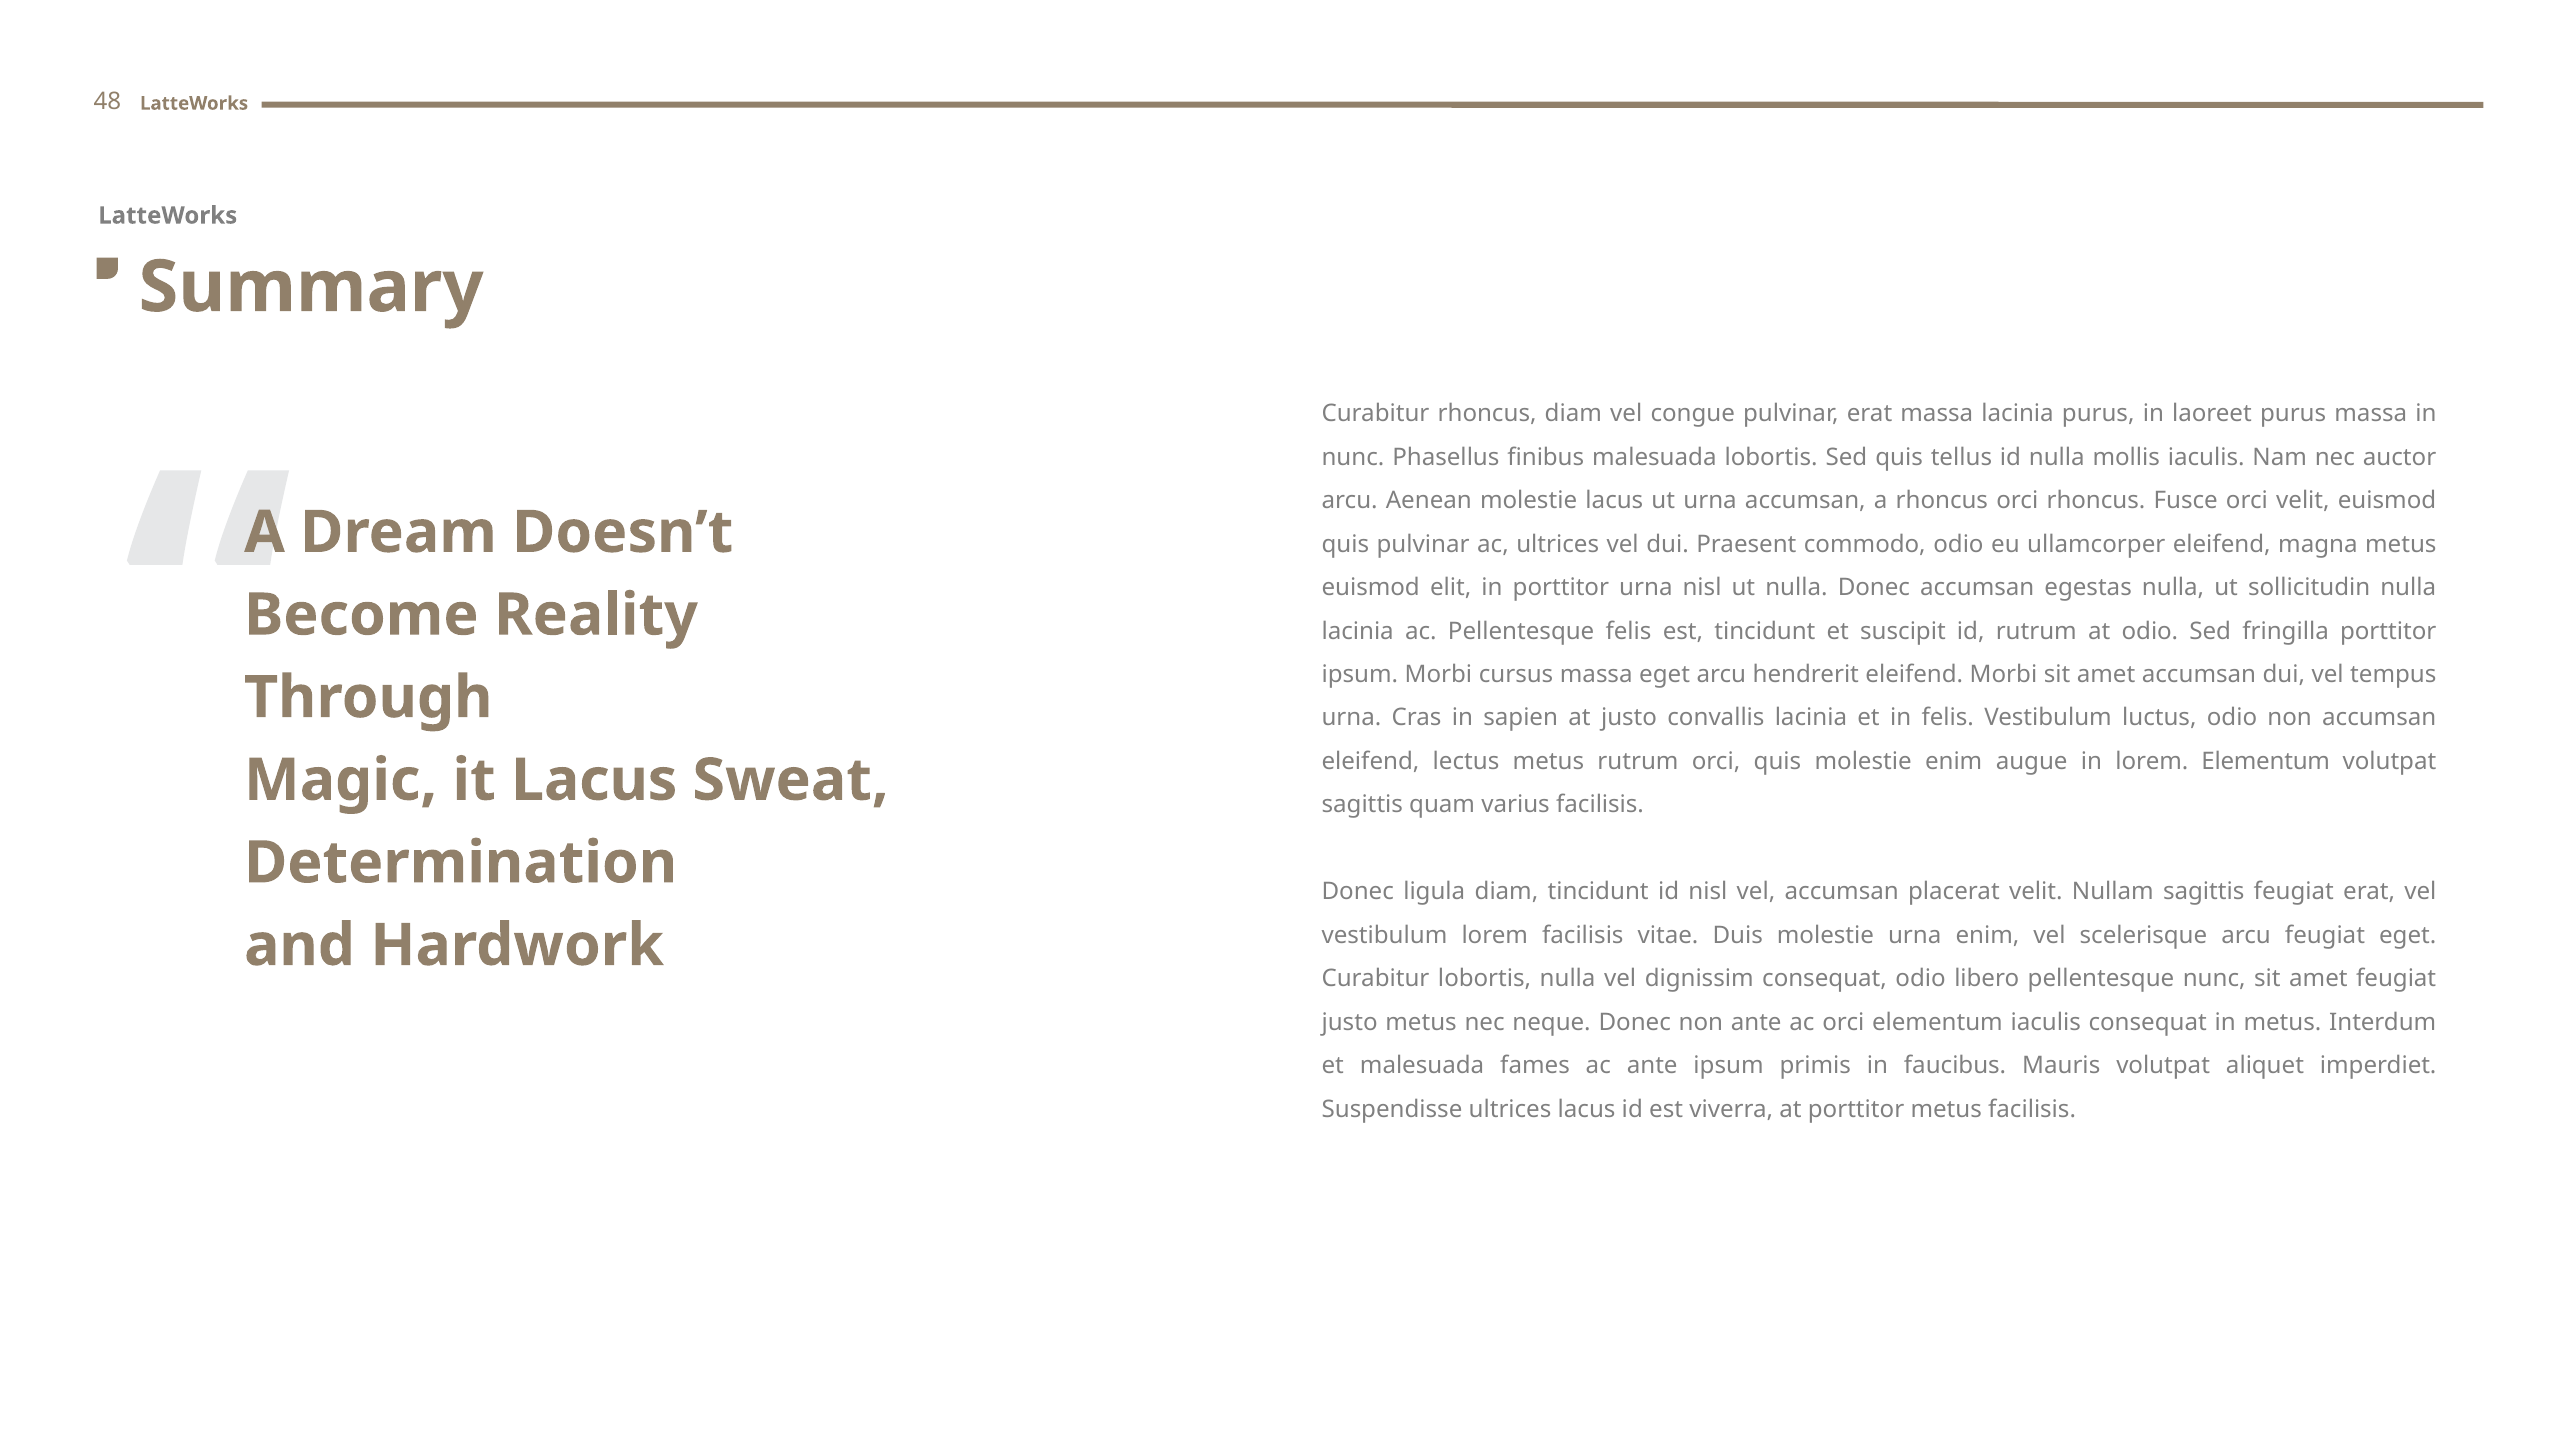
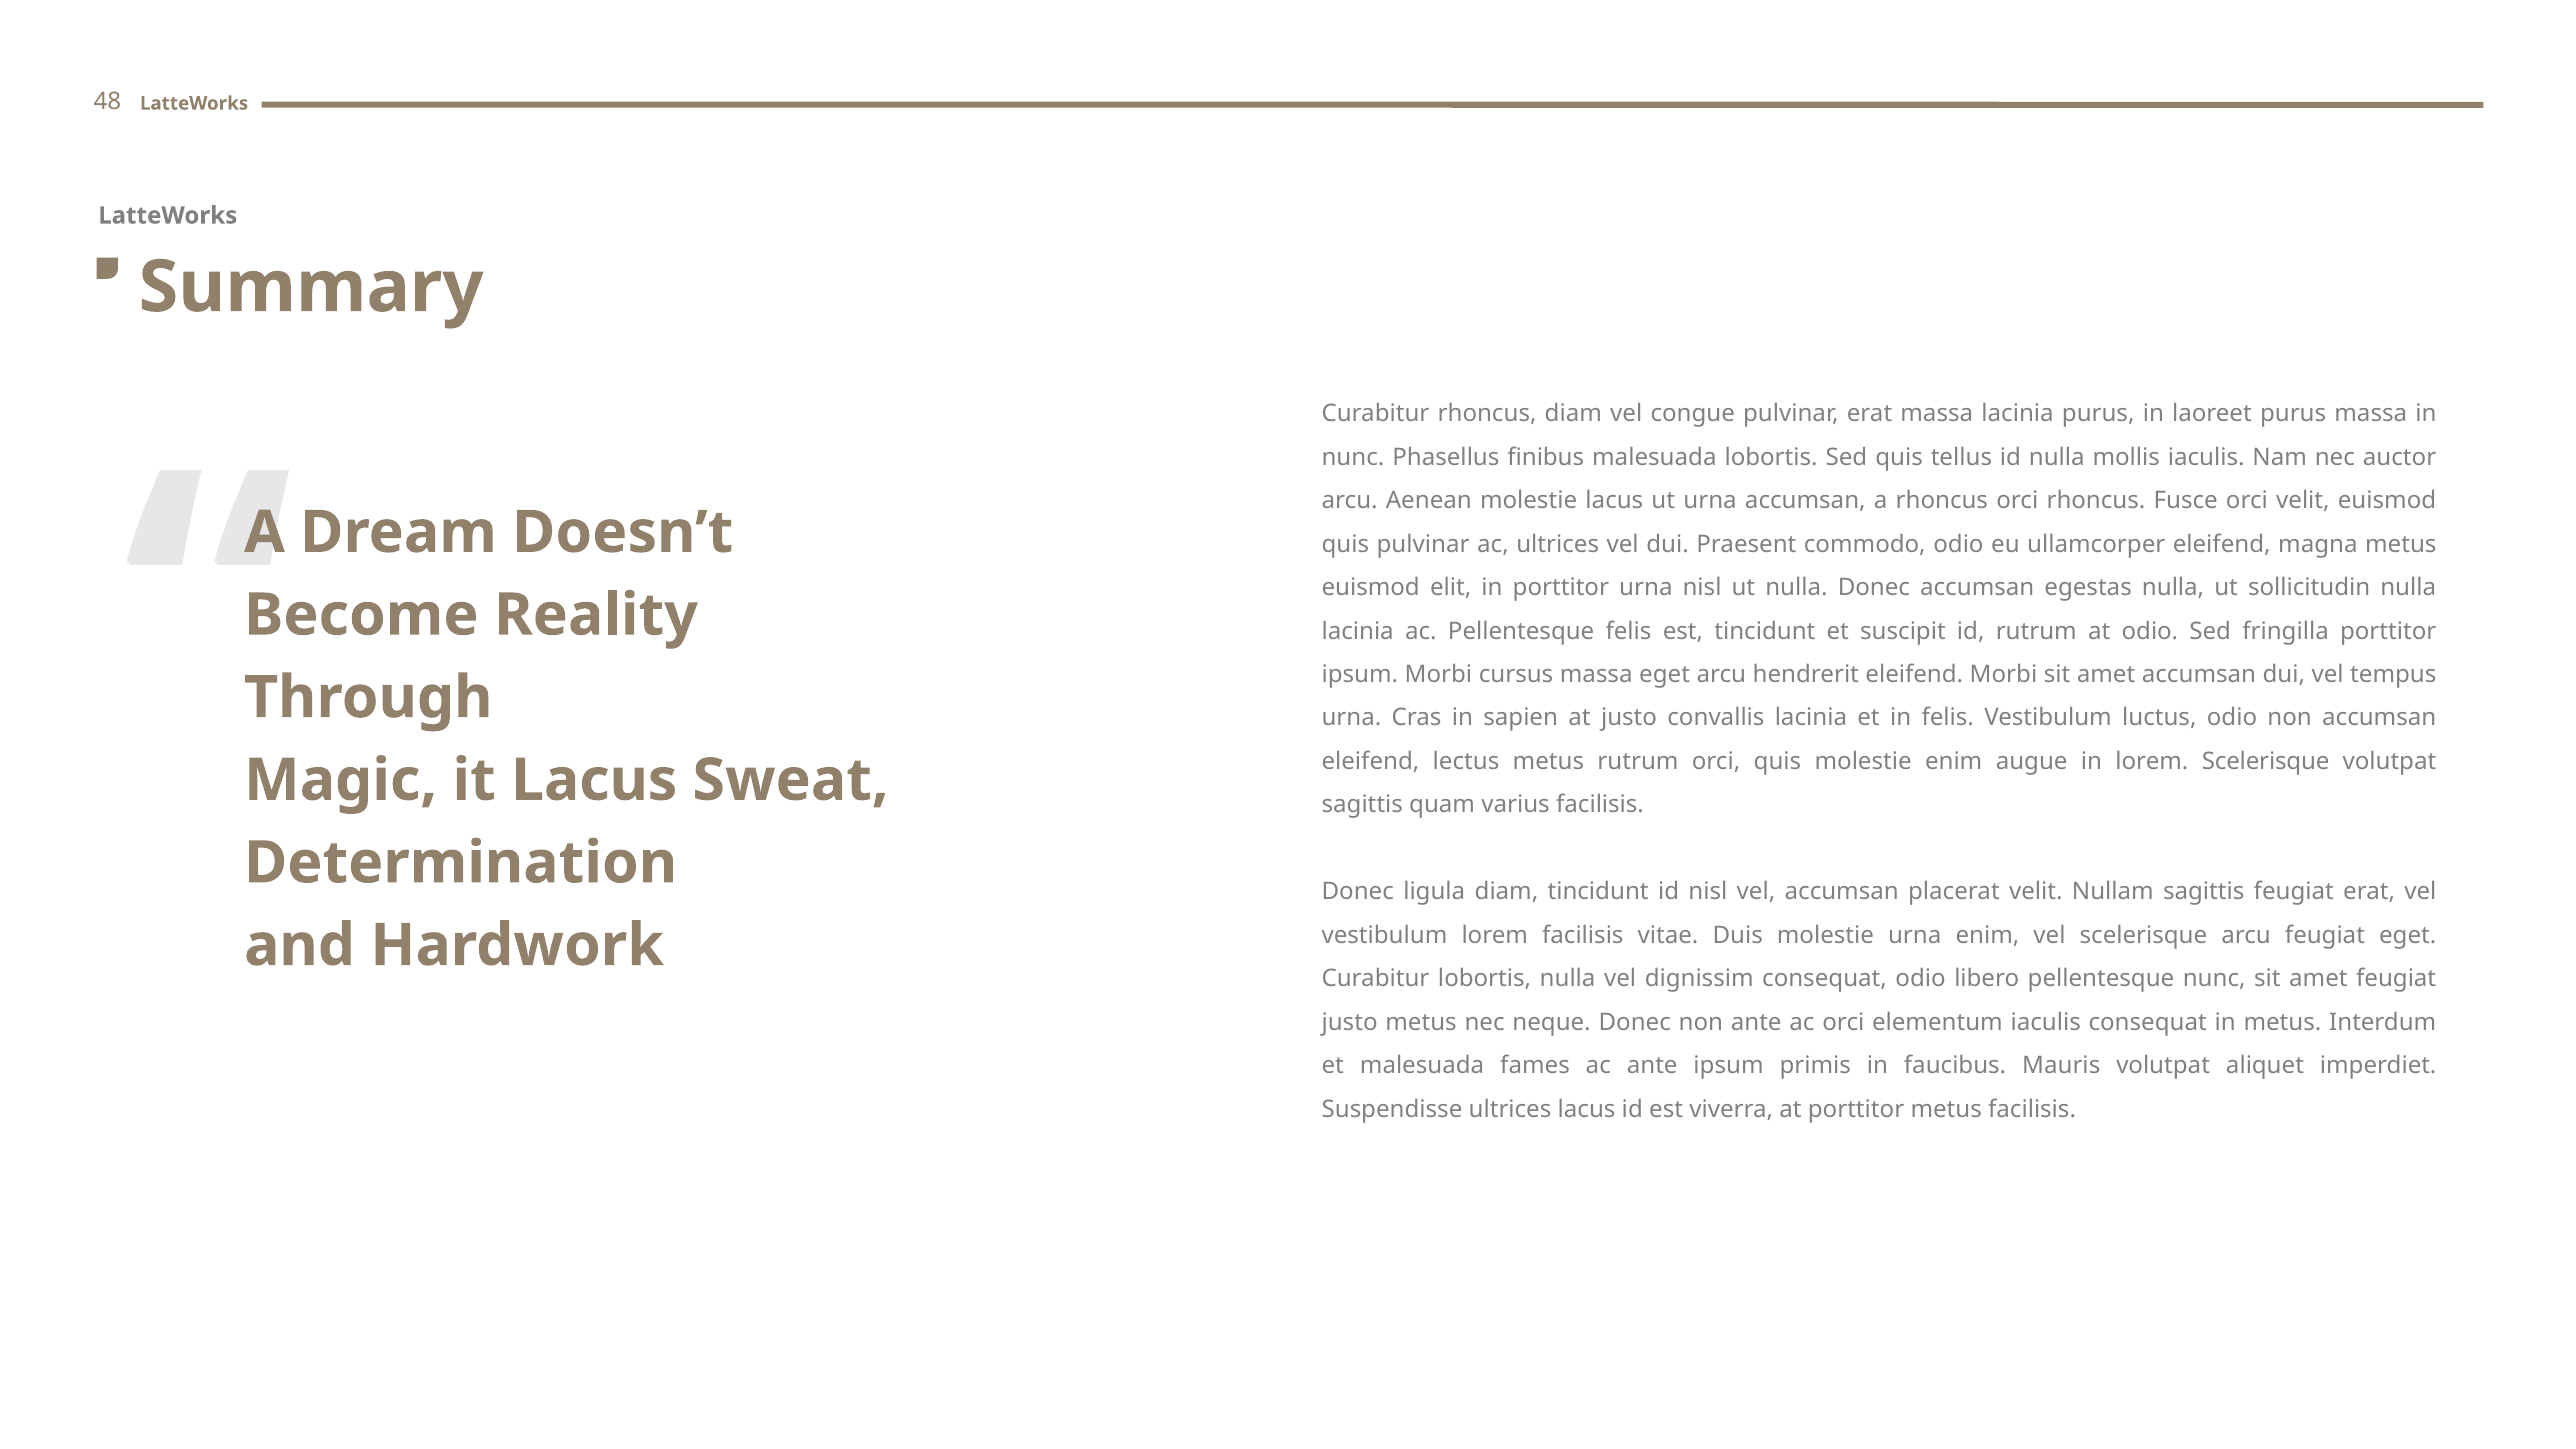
lorem Elementum: Elementum -> Scelerisque
